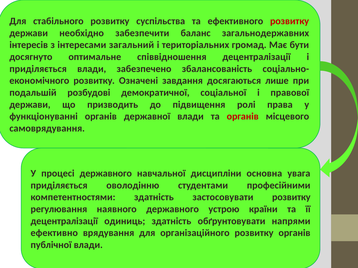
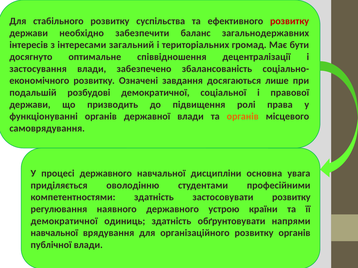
приділяється at (38, 69): приділяється -> застосування
органів at (243, 117) colour: red -> orange
децентралізації at (64, 221): децентралізації -> демократичної
ефективно at (54, 233): ефективно -> навчальної
